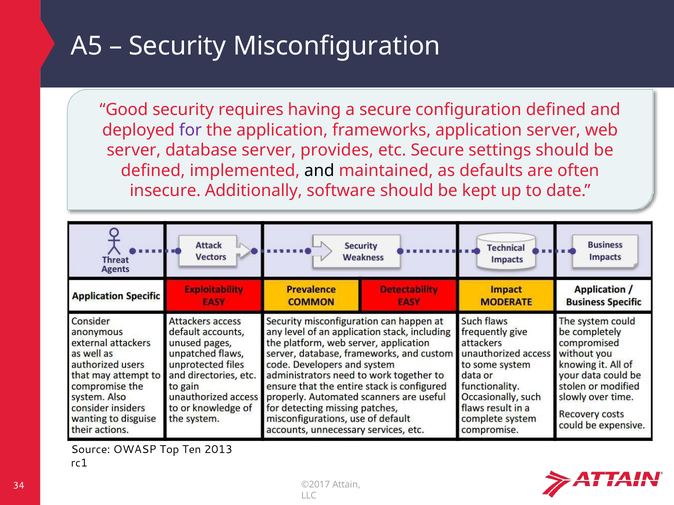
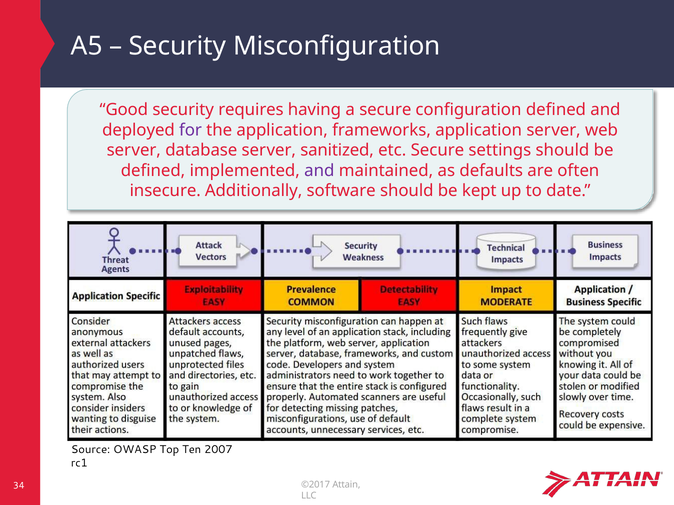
provides: provides -> sanitized
and at (319, 171) colour: black -> purple
2013: 2013 -> 2007
